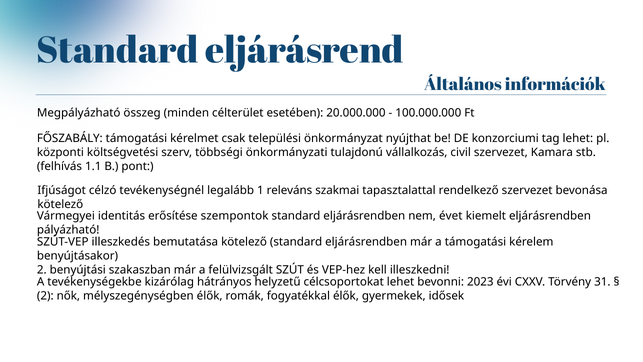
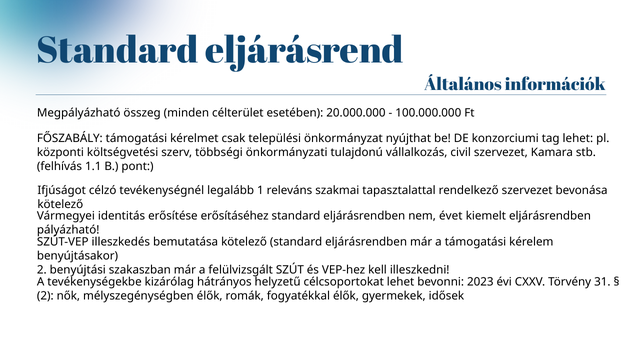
szempontok: szempontok -> erősításéhez
